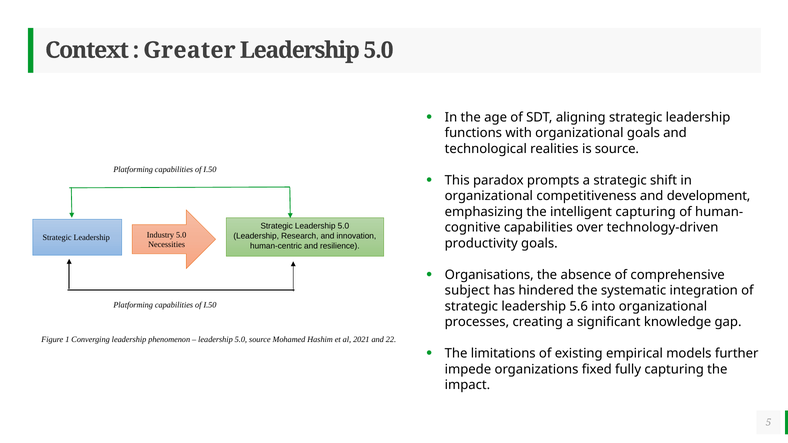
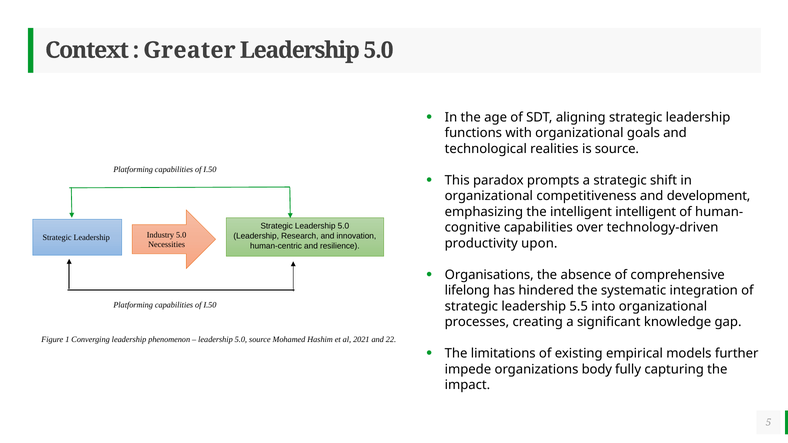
intelligent capturing: capturing -> intelligent
productivity goals: goals -> upon
subject: subject -> lifelong
5.6: 5.6 -> 5.5
fixed: fixed -> body
